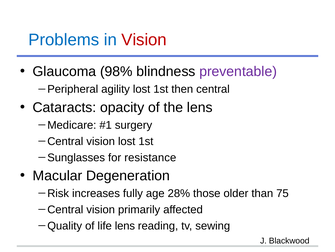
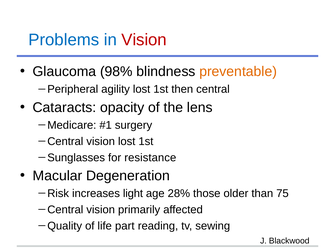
preventable colour: purple -> orange
fully: fully -> light
life lens: lens -> part
